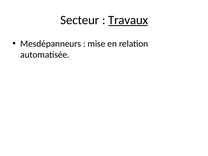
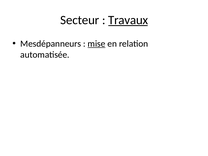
mise underline: none -> present
